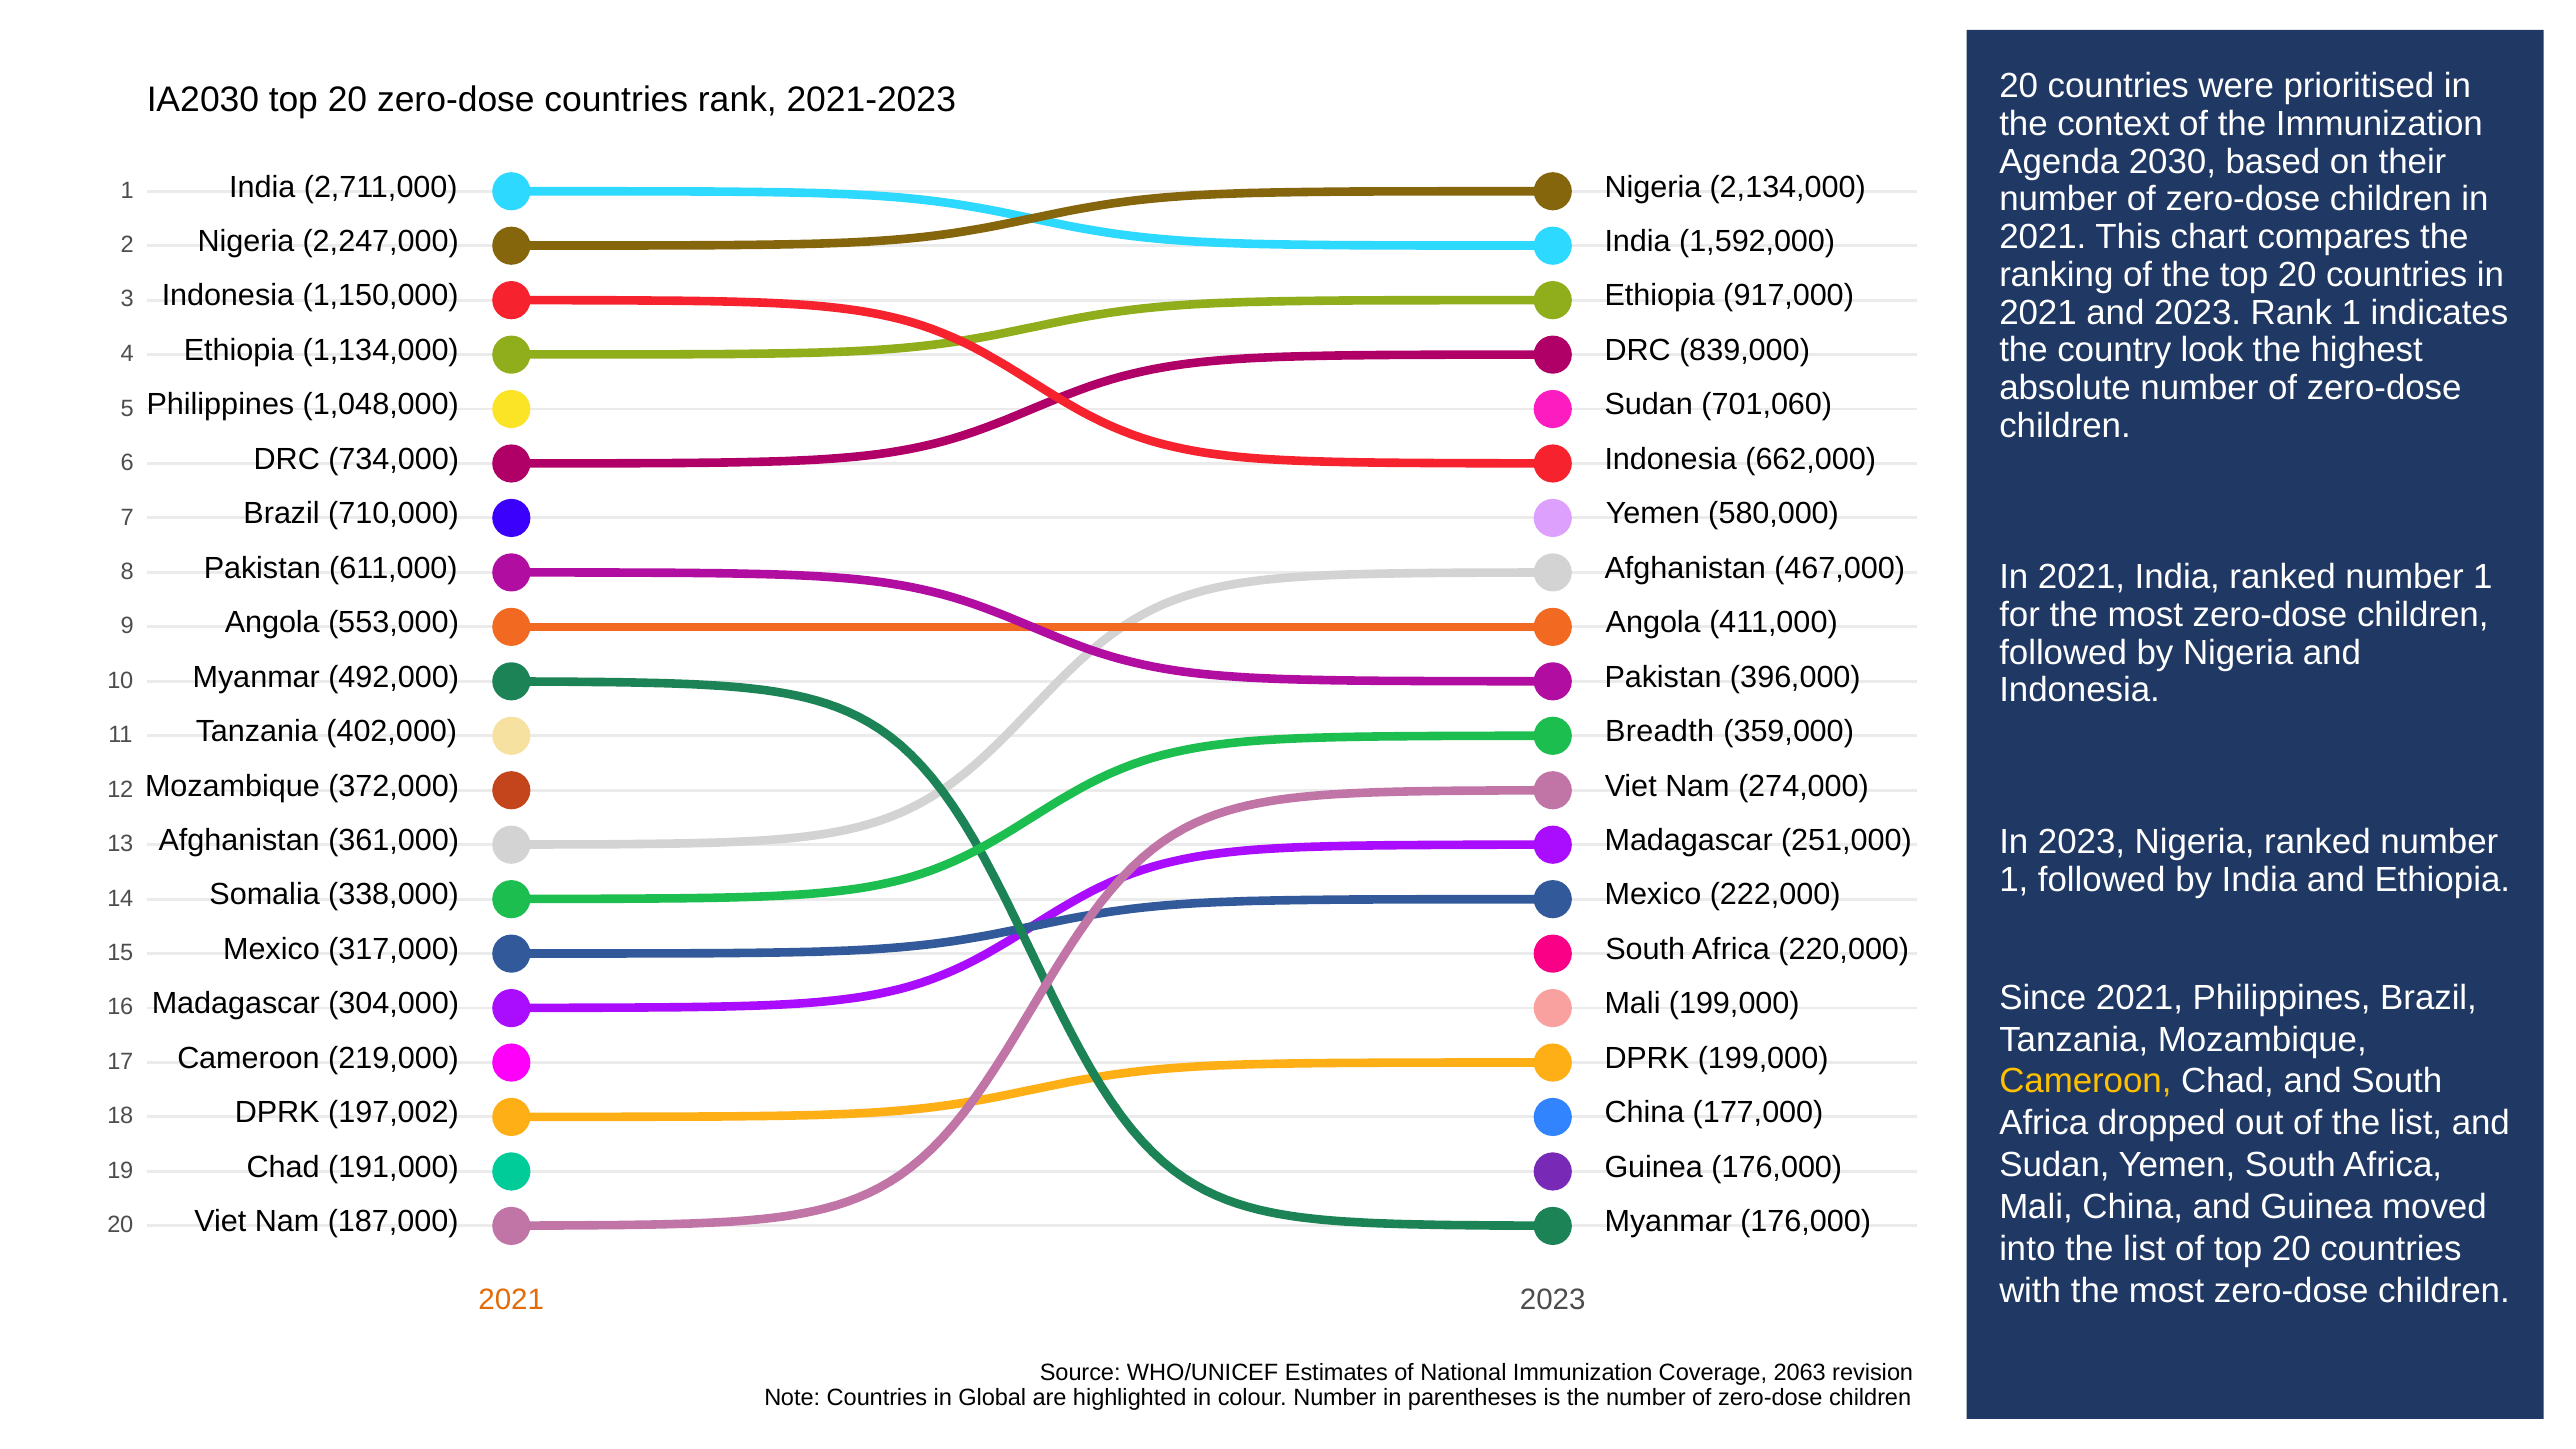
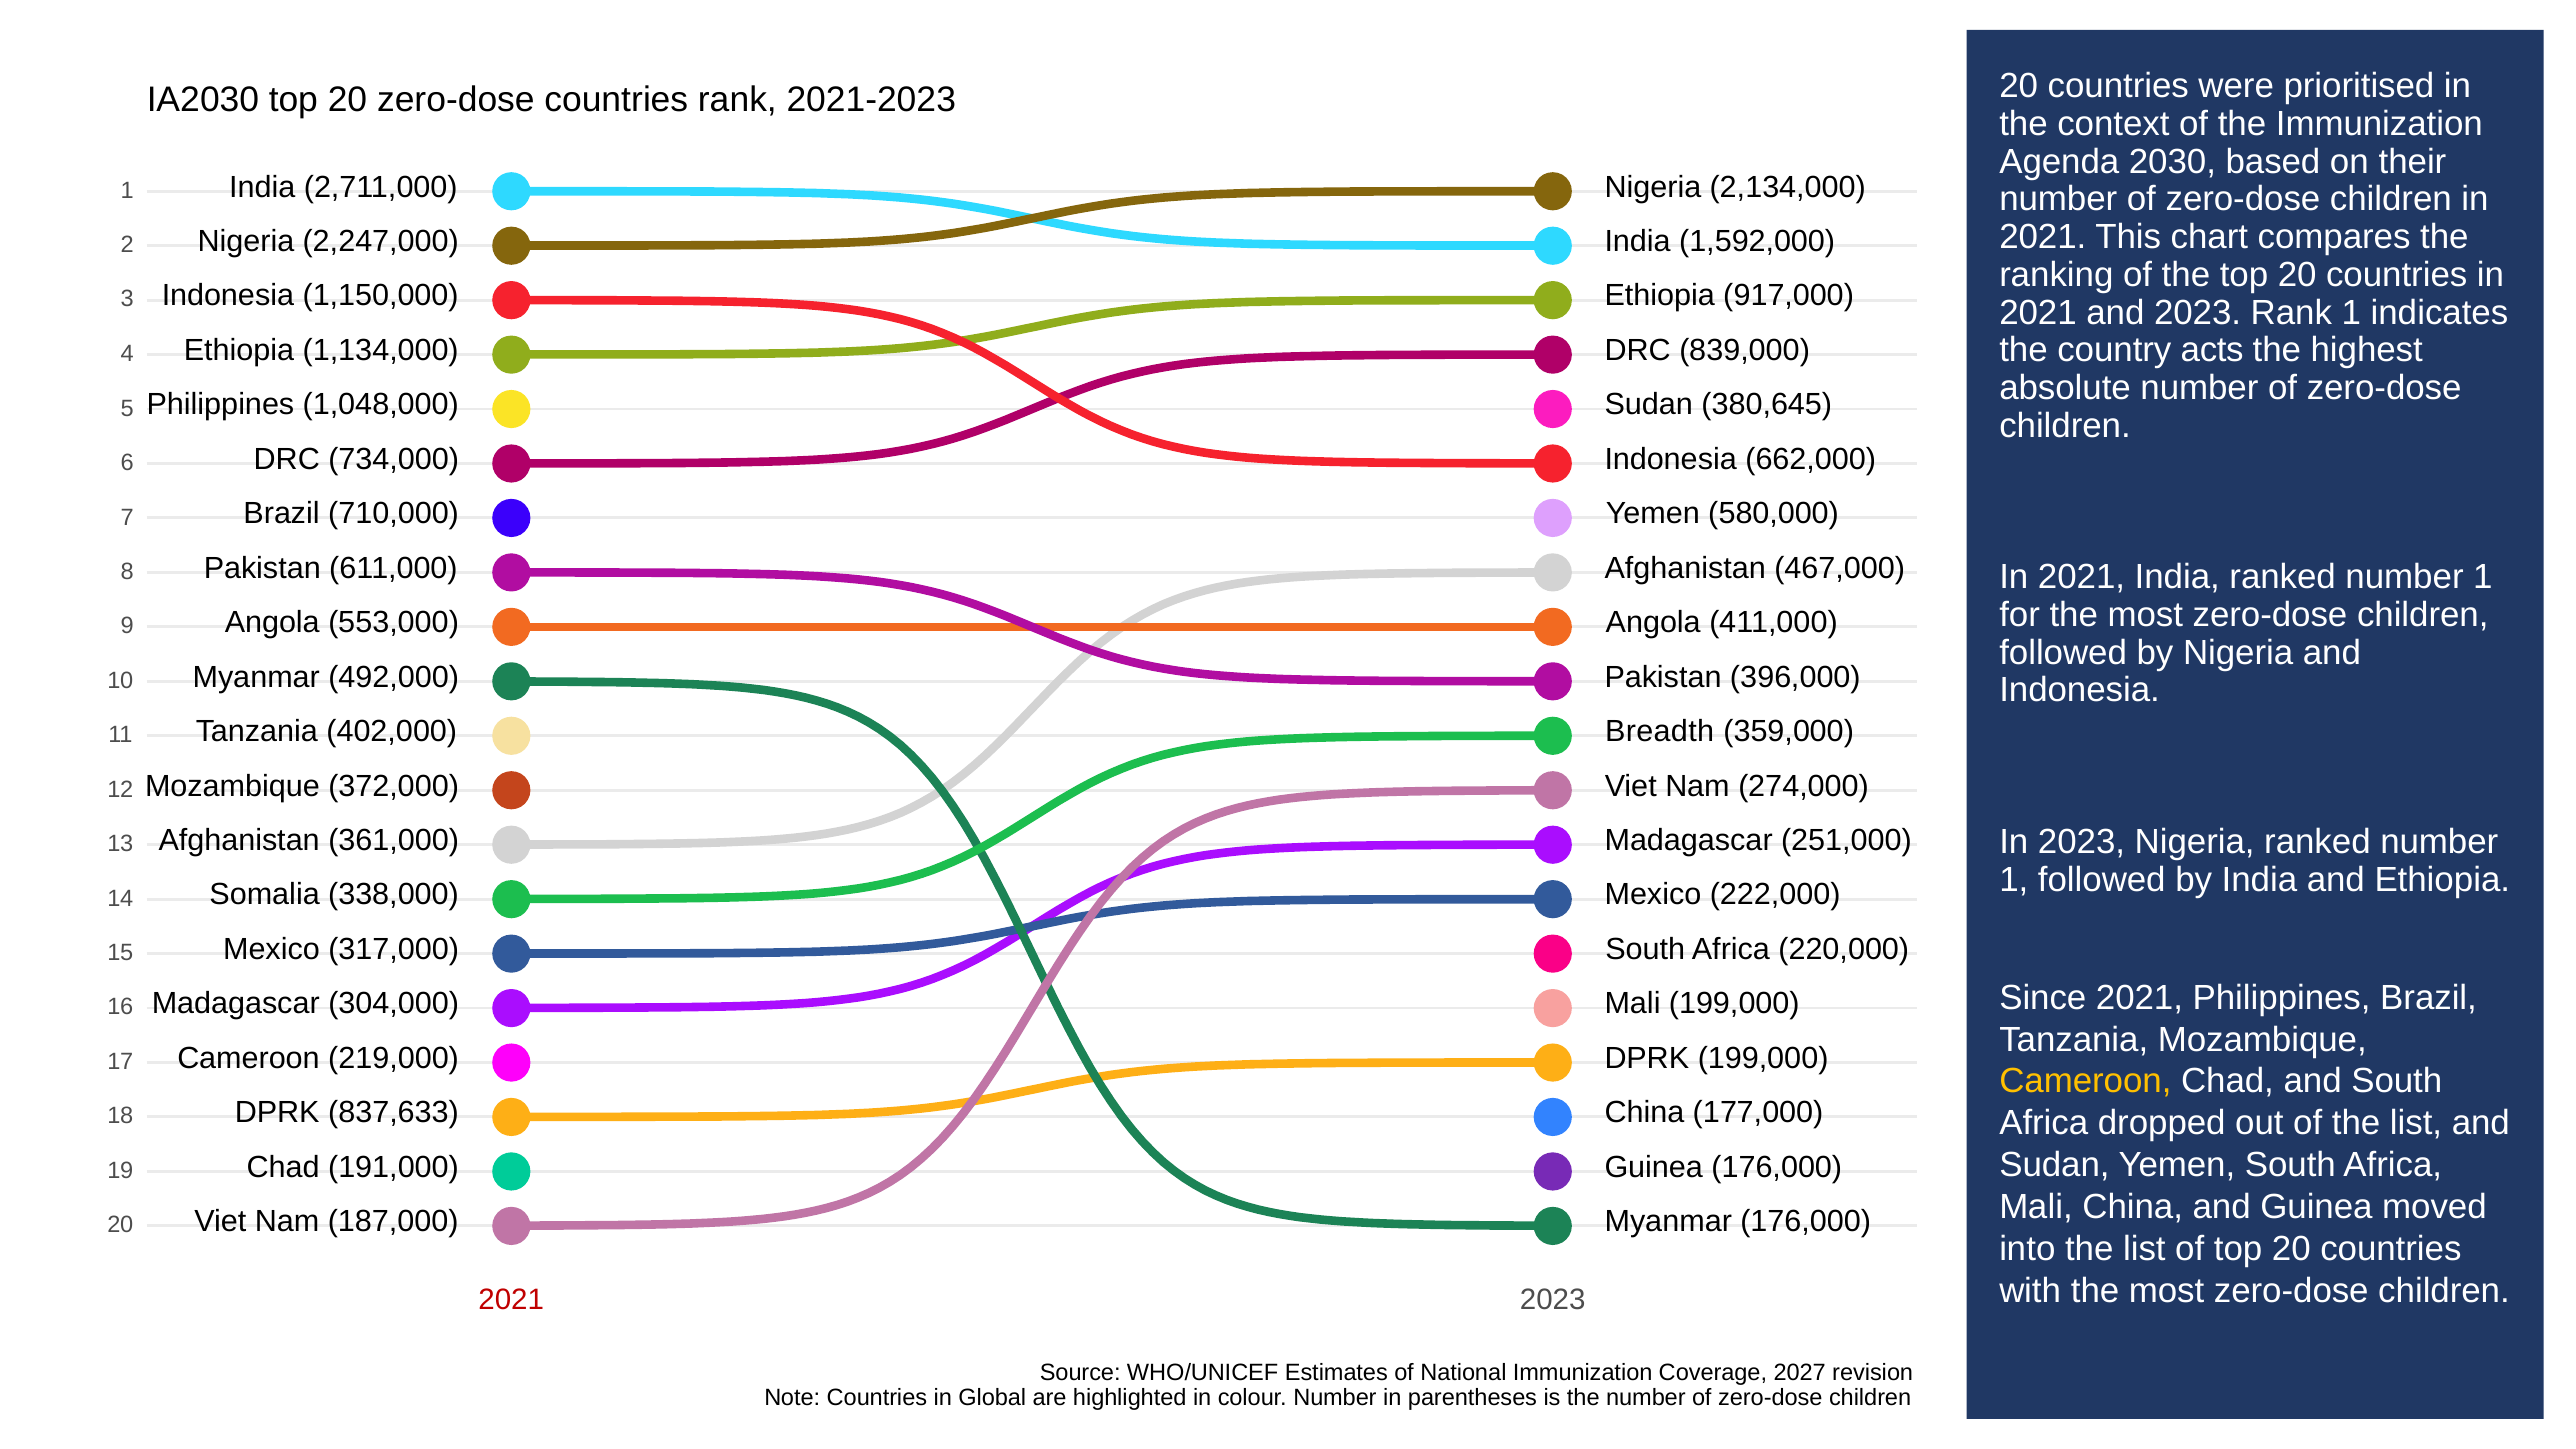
look: look -> acts
701,060: 701,060 -> 380,645
197,002: 197,002 -> 837,633
2021 at (511, 1300) colour: orange -> red
2063: 2063 -> 2027
